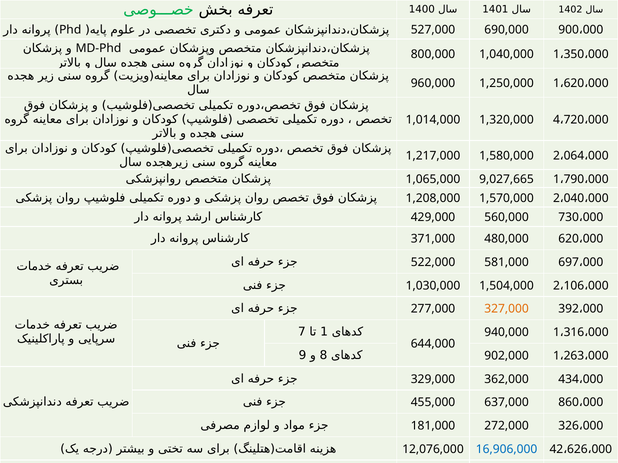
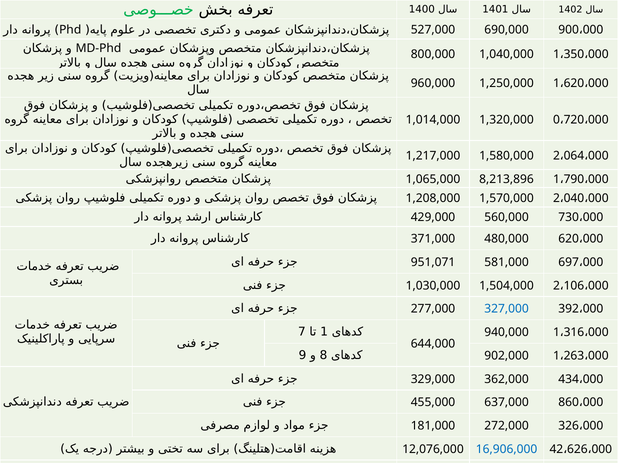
4: 4 -> 0
9,027,665: 9,027,665 -> 8,213,896
522,000: 522,000 -> 951,071
327,000 colour: orange -> blue
